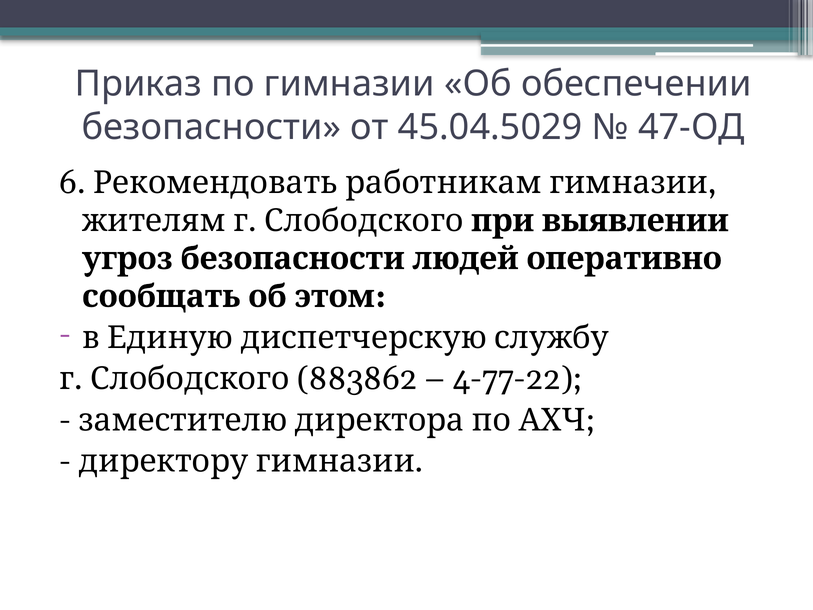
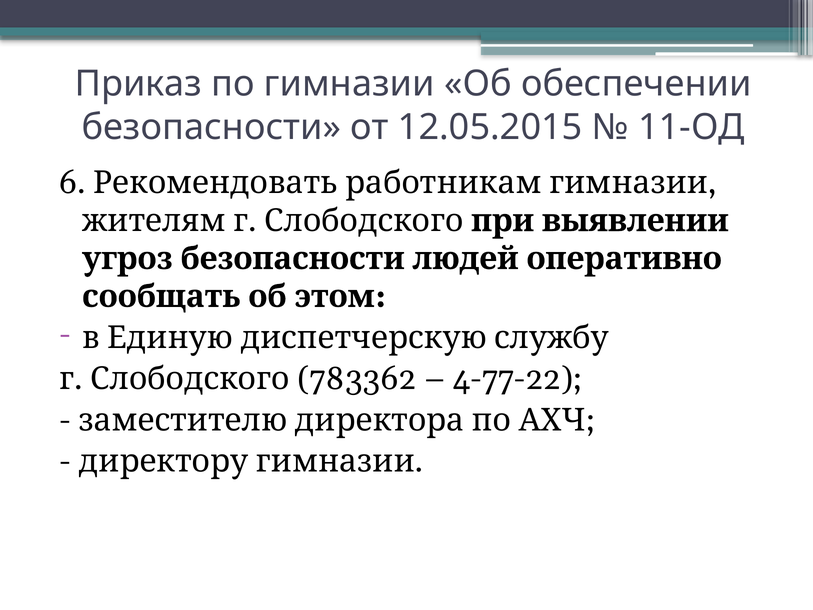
45.04.5029: 45.04.5029 -> 12.05.2015
47-ОД: 47-ОД -> 11-ОД
883862: 883862 -> 783362
